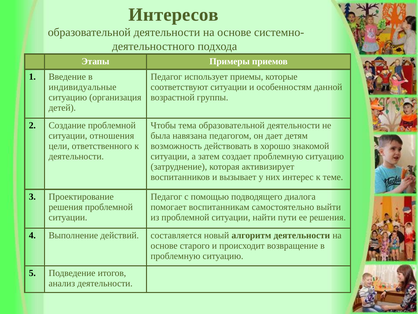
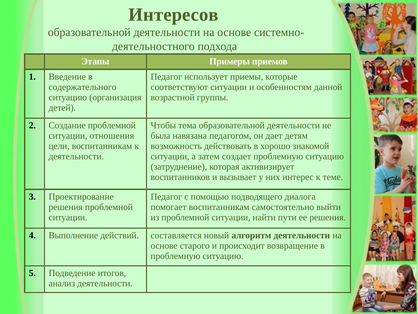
индивидуальные: индивидуальные -> содержательного
цели ответственного: ответственного -> воспитанникам
